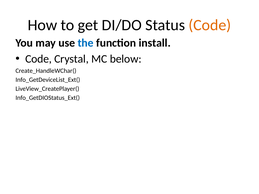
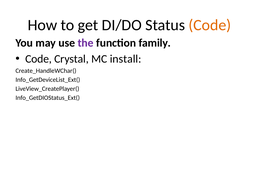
the colour: blue -> purple
install: install -> family
below: below -> install
